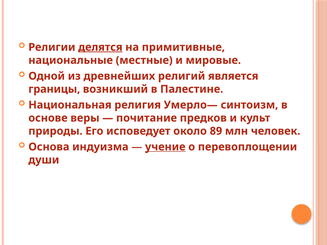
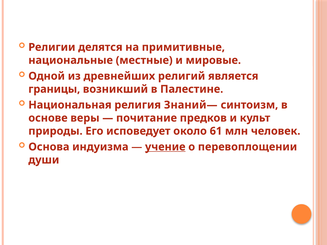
делятся underline: present -> none
Умерло—: Умерло— -> Знаний—
89: 89 -> 61
